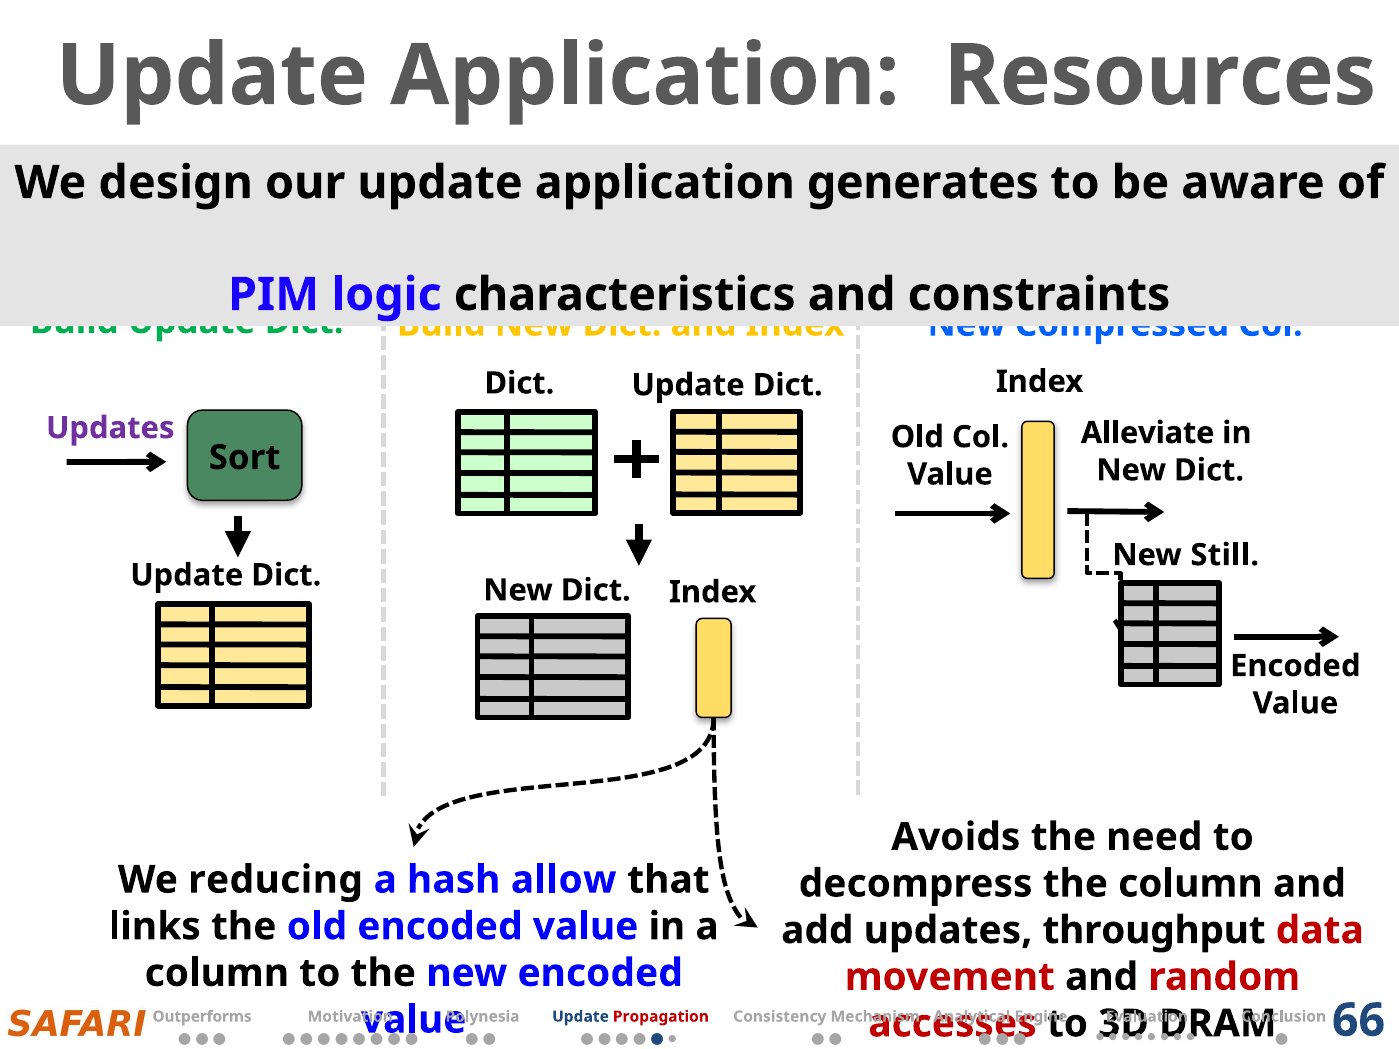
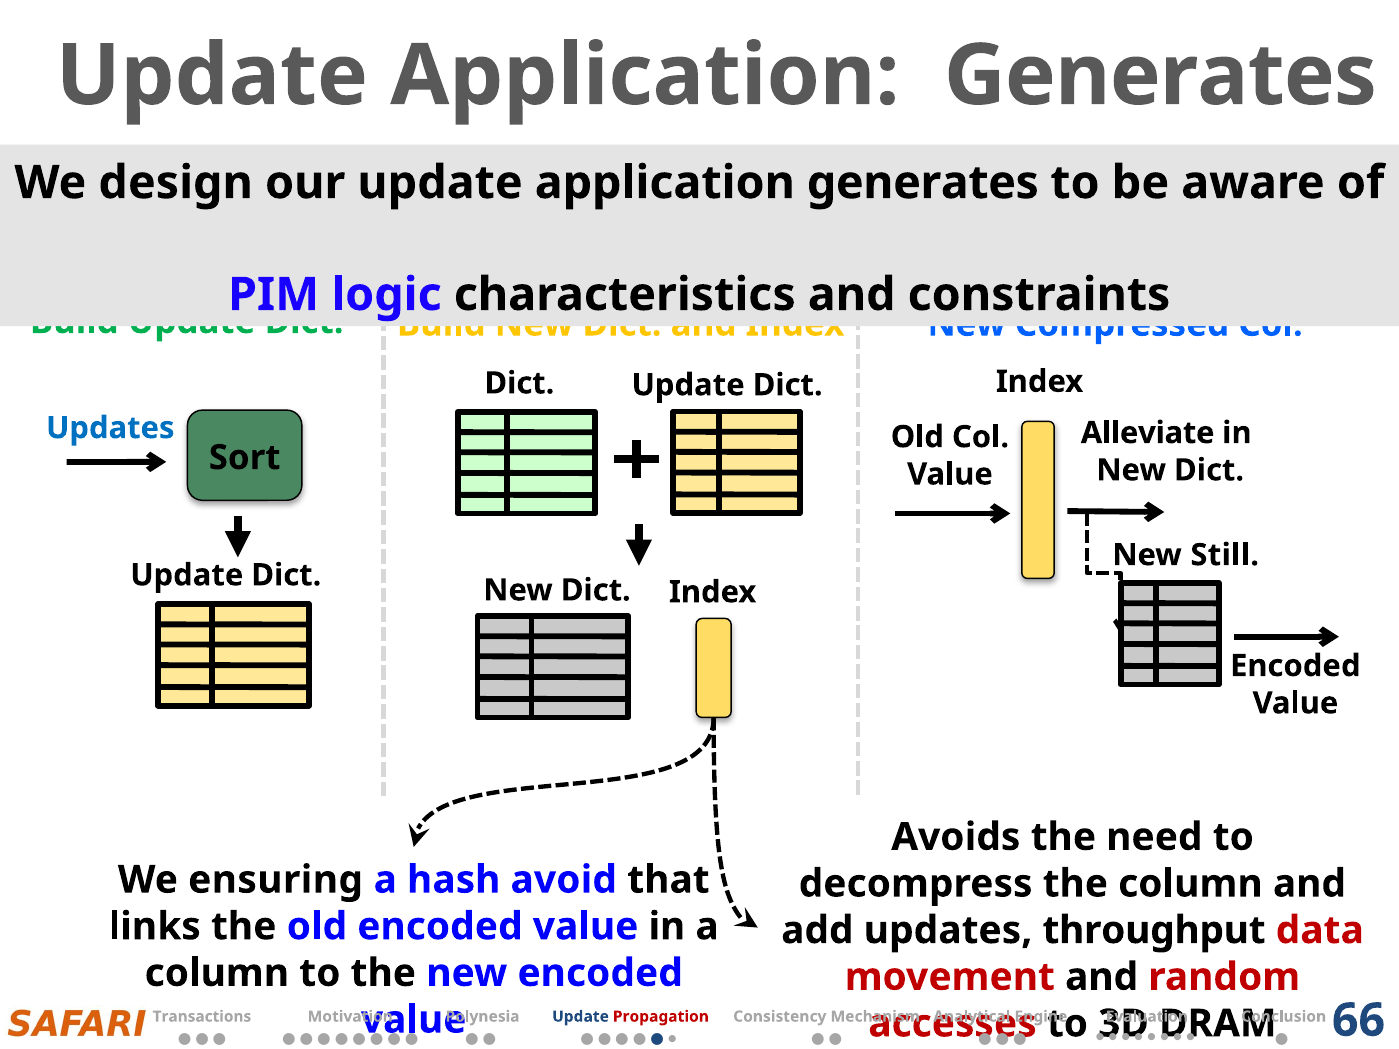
Resources at (1160, 76): Resources -> Generates
Updates at (110, 428) colour: purple -> blue
reducing: reducing -> ensuring
allow: allow -> avoid
Outperforms: Outperforms -> Transactions
